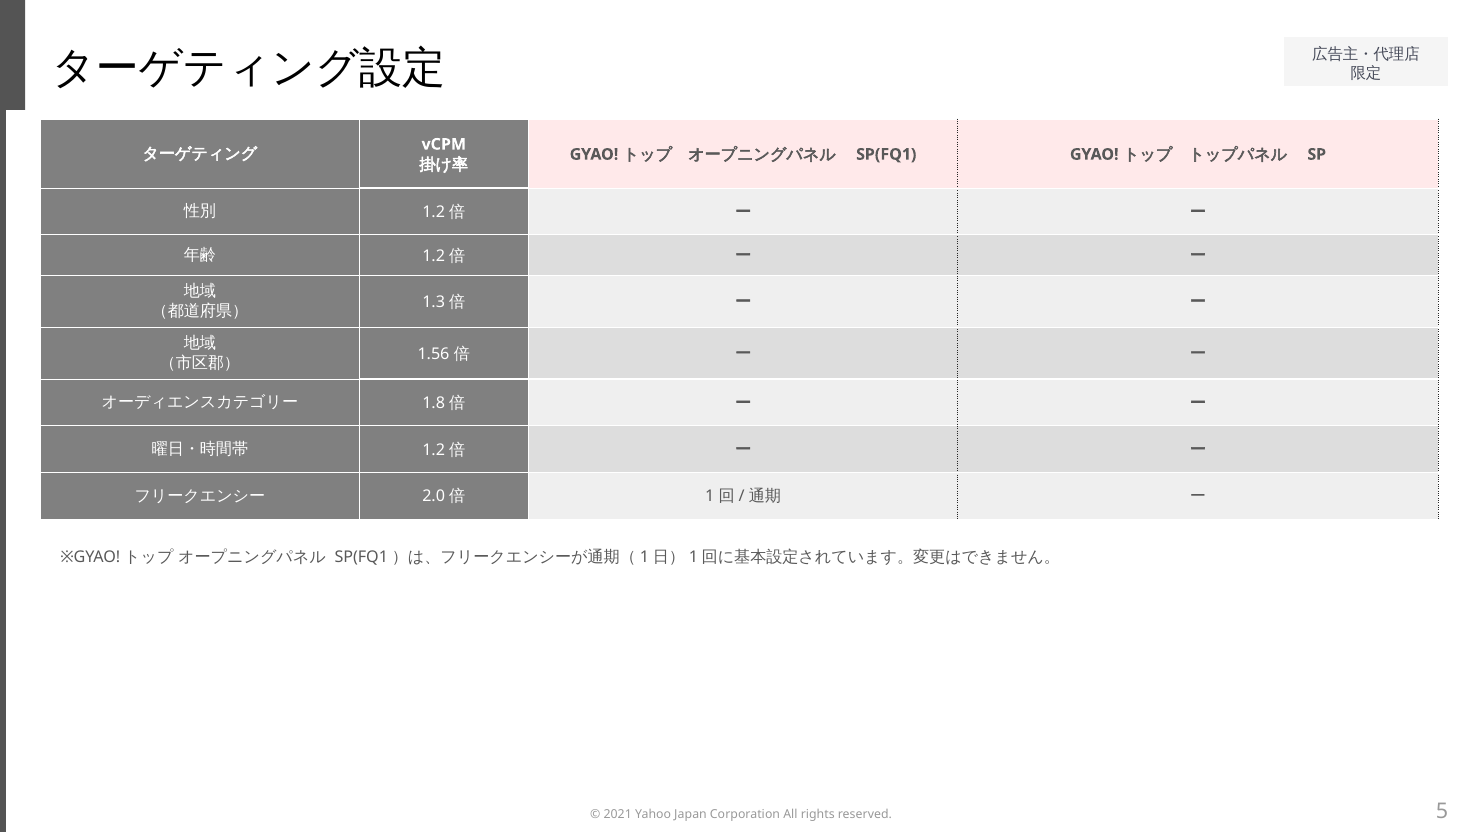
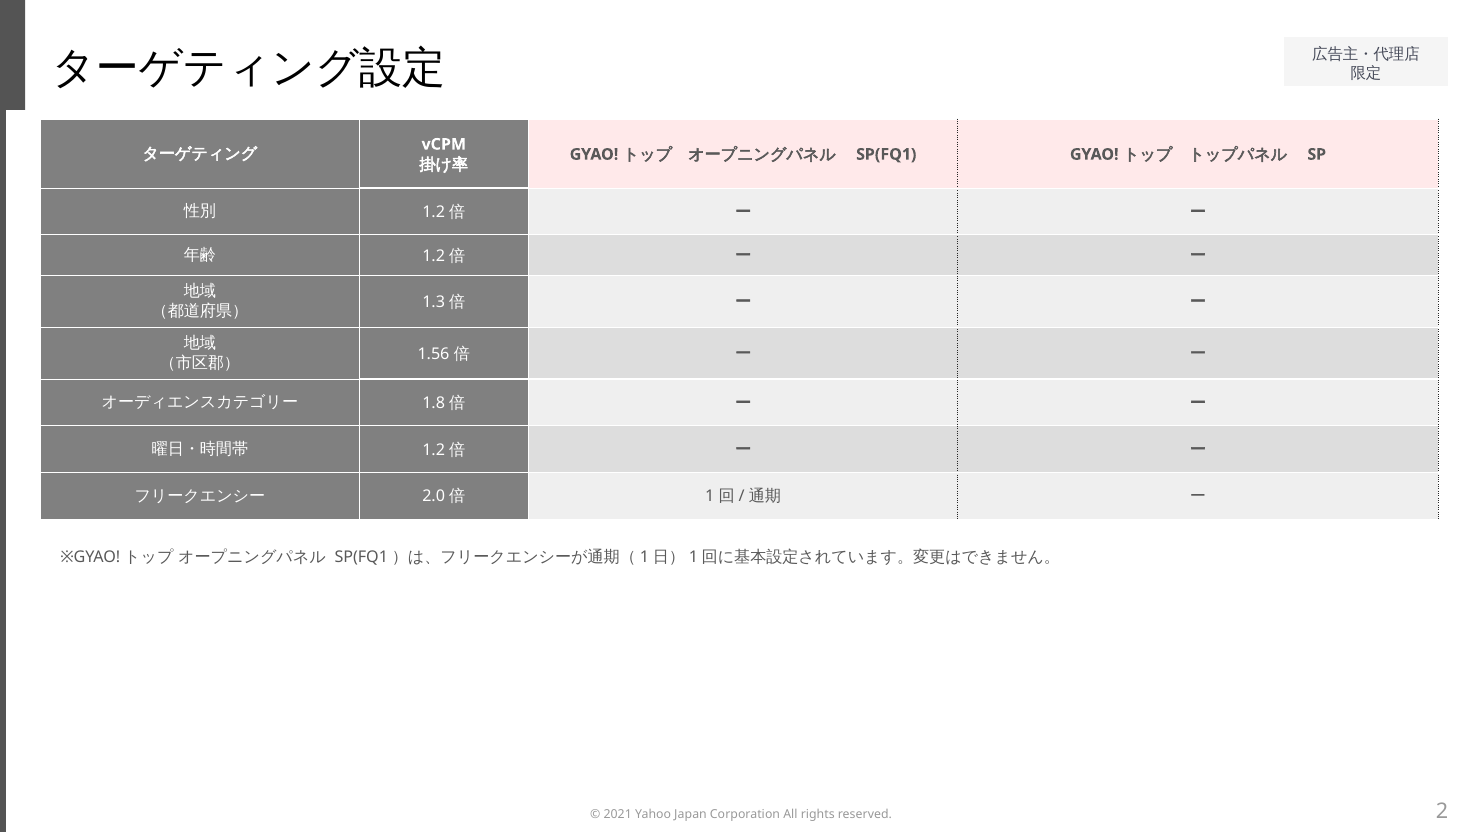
5: 5 -> 2
